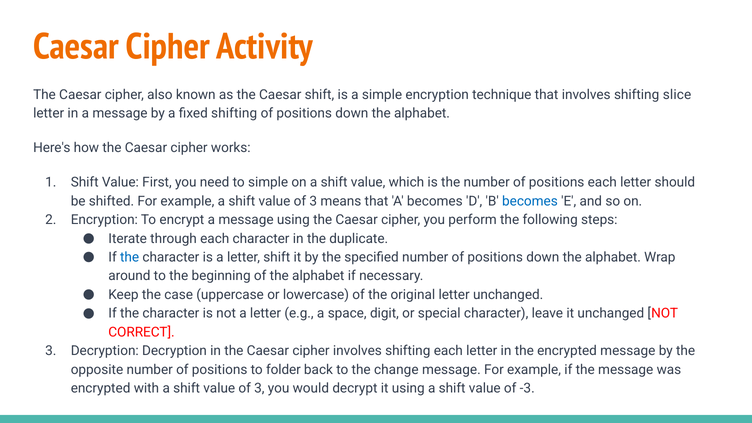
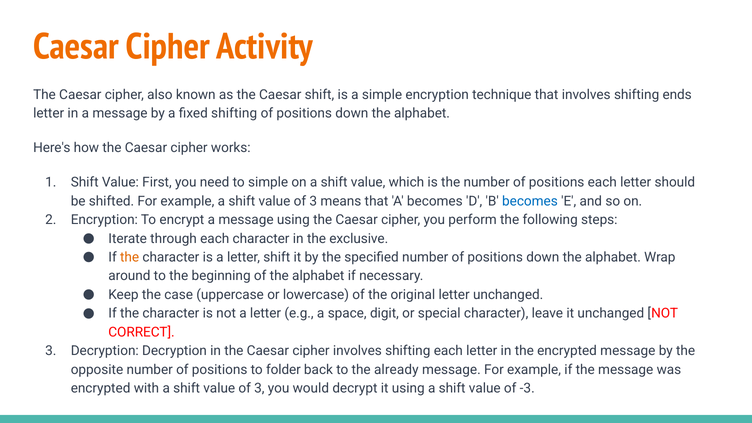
slice: slice -> ends
duplicate: duplicate -> exclusive
the at (130, 257) colour: blue -> orange
change: change -> already
